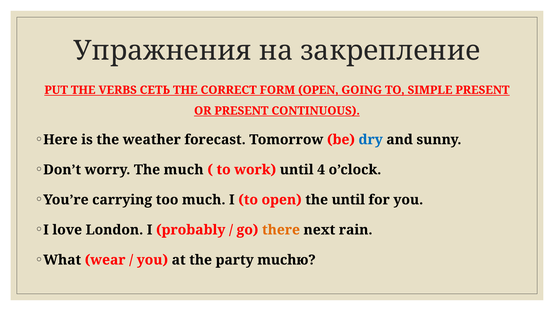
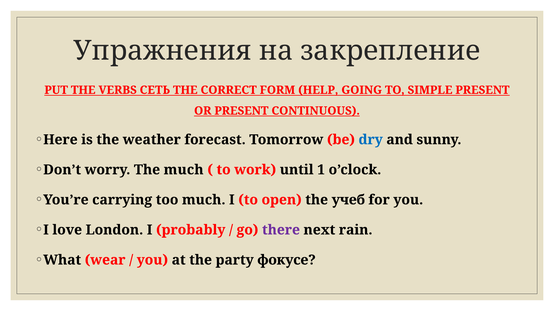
FORM OPEN: OPEN -> HELP
4: 4 -> 1
the until: until -> учеб
there colour: orange -> purple
muchю: muchю -> фокусе
